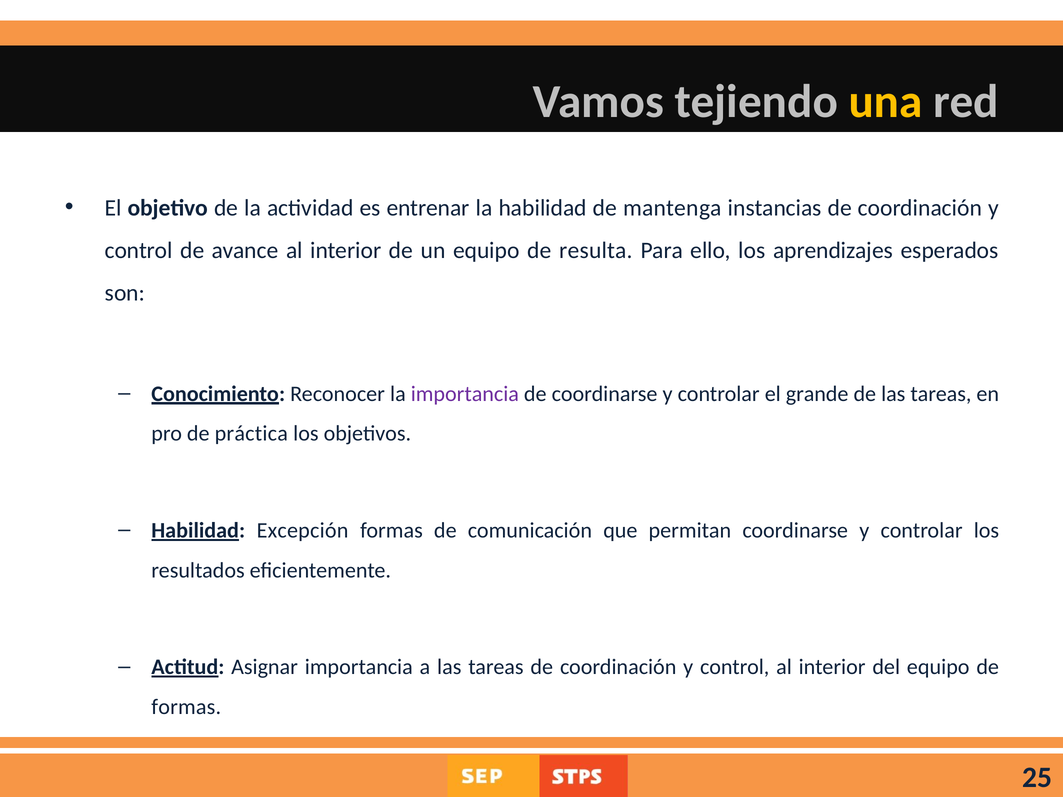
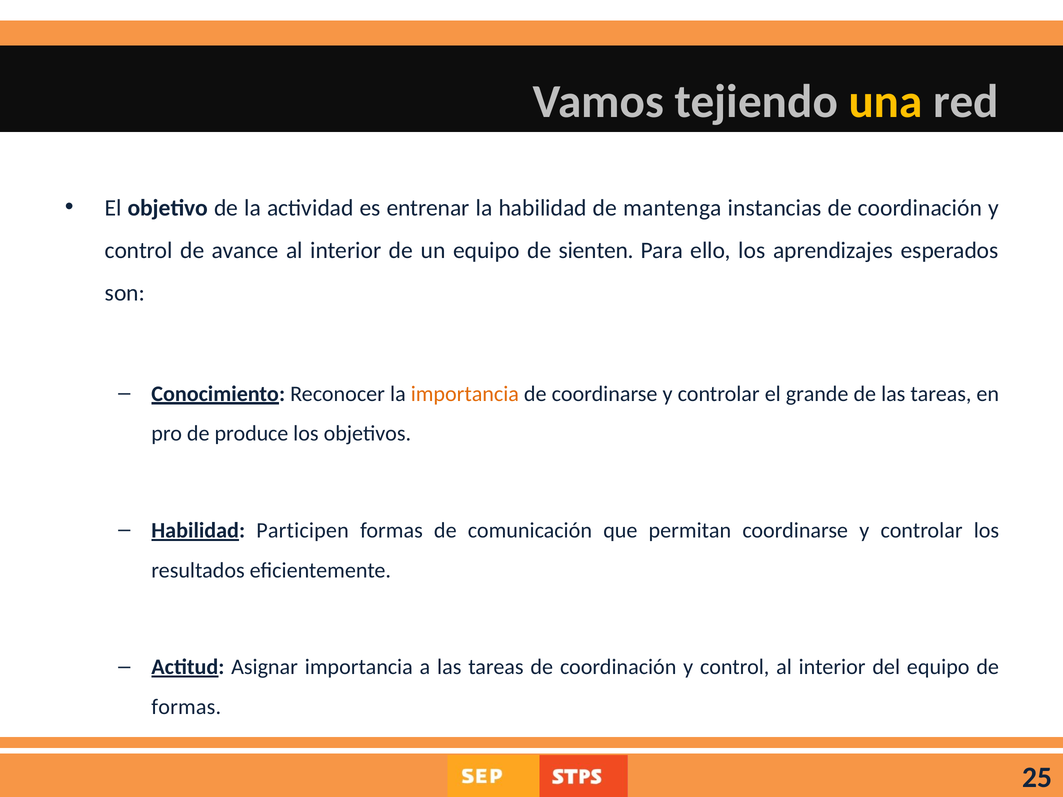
resulta: resulta -> sienten
importancia at (465, 394) colour: purple -> orange
práctica: práctica -> produce
Excepción: Excepción -> Participen
